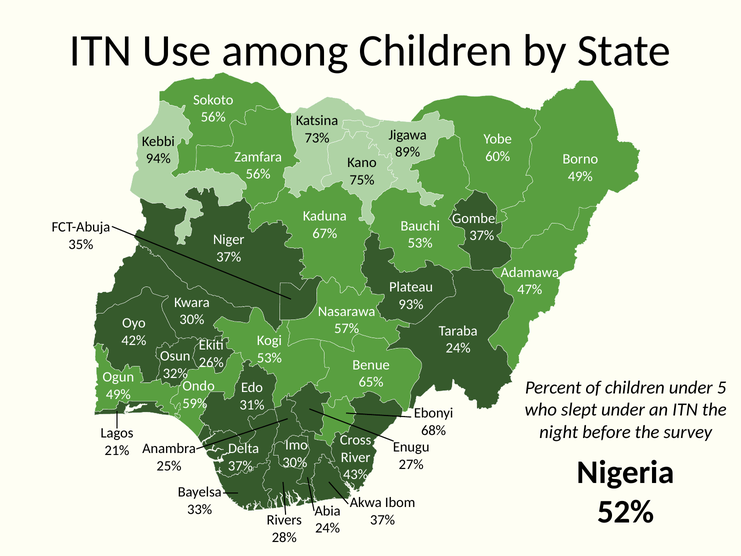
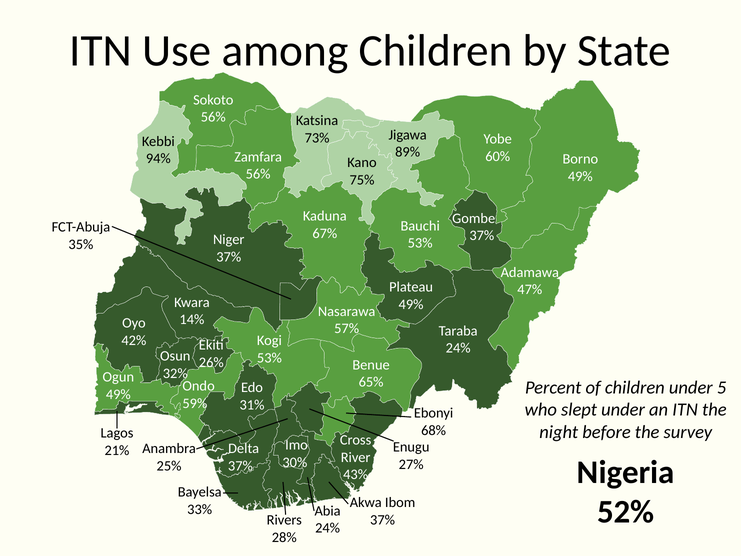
93% at (411, 304): 93% -> 49%
30% at (192, 319): 30% -> 14%
